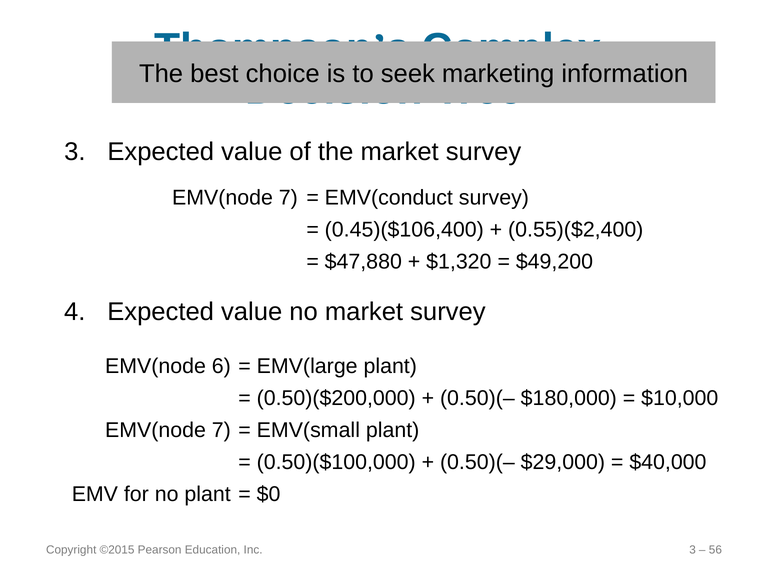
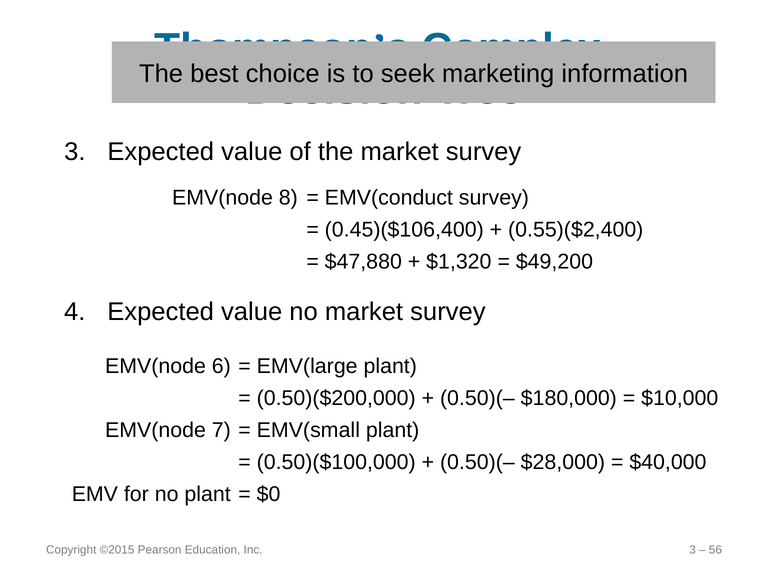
7 at (288, 198): 7 -> 8
$29,000: $29,000 -> $28,000
